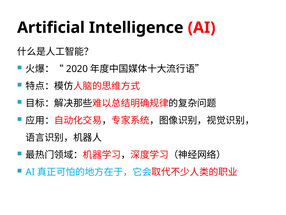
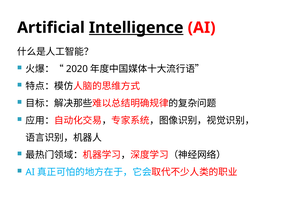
Intelligence underline: none -> present
